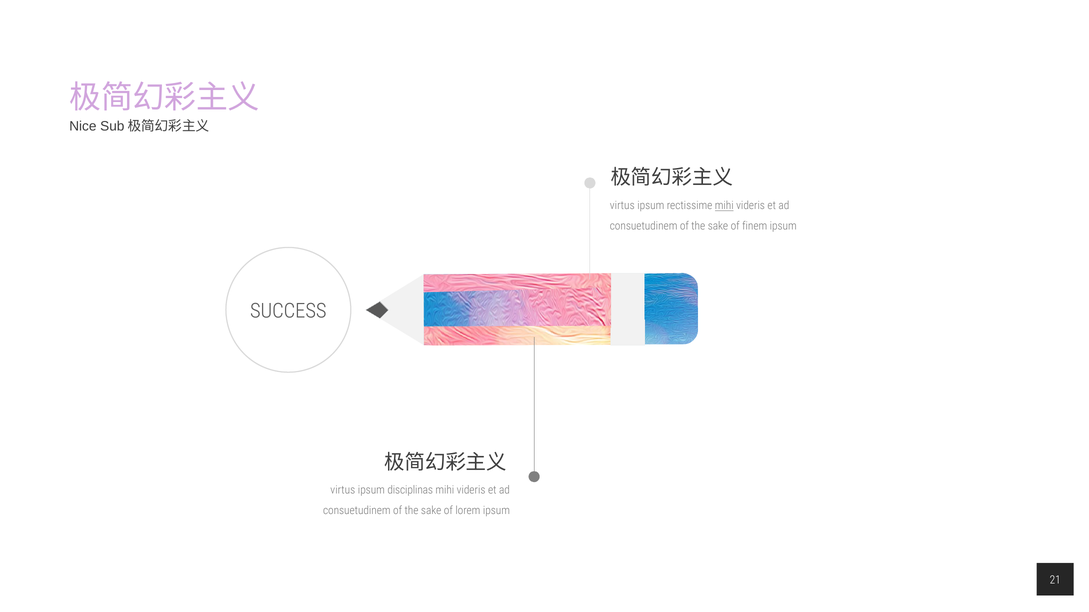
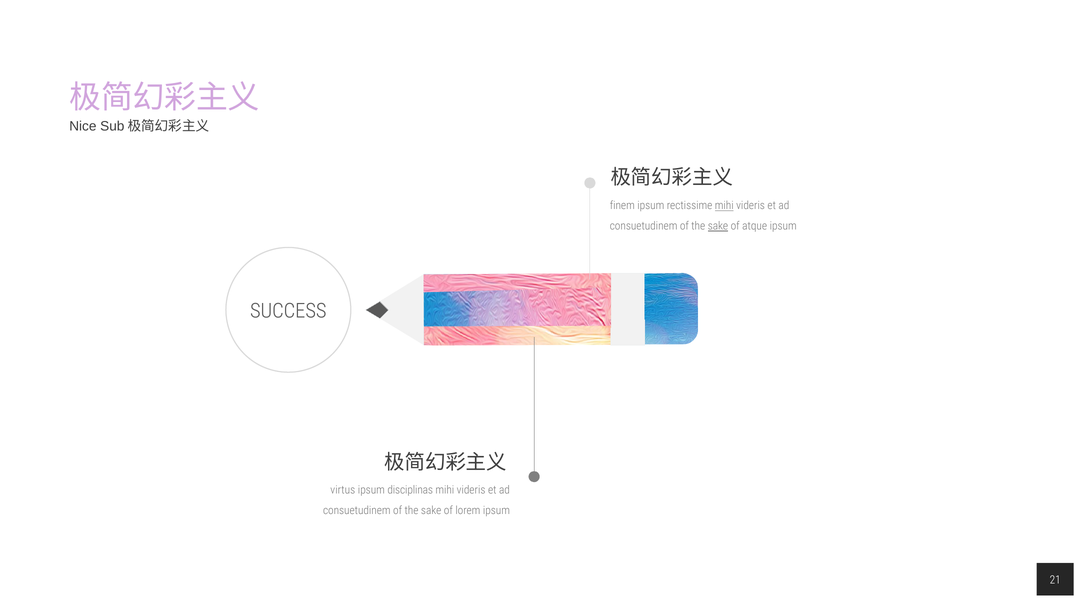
virtus at (622, 206): virtus -> finem
sake at (718, 226) underline: none -> present
finem: finem -> atque
